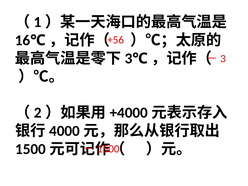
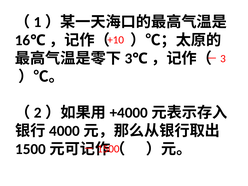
+56: +56 -> +10
